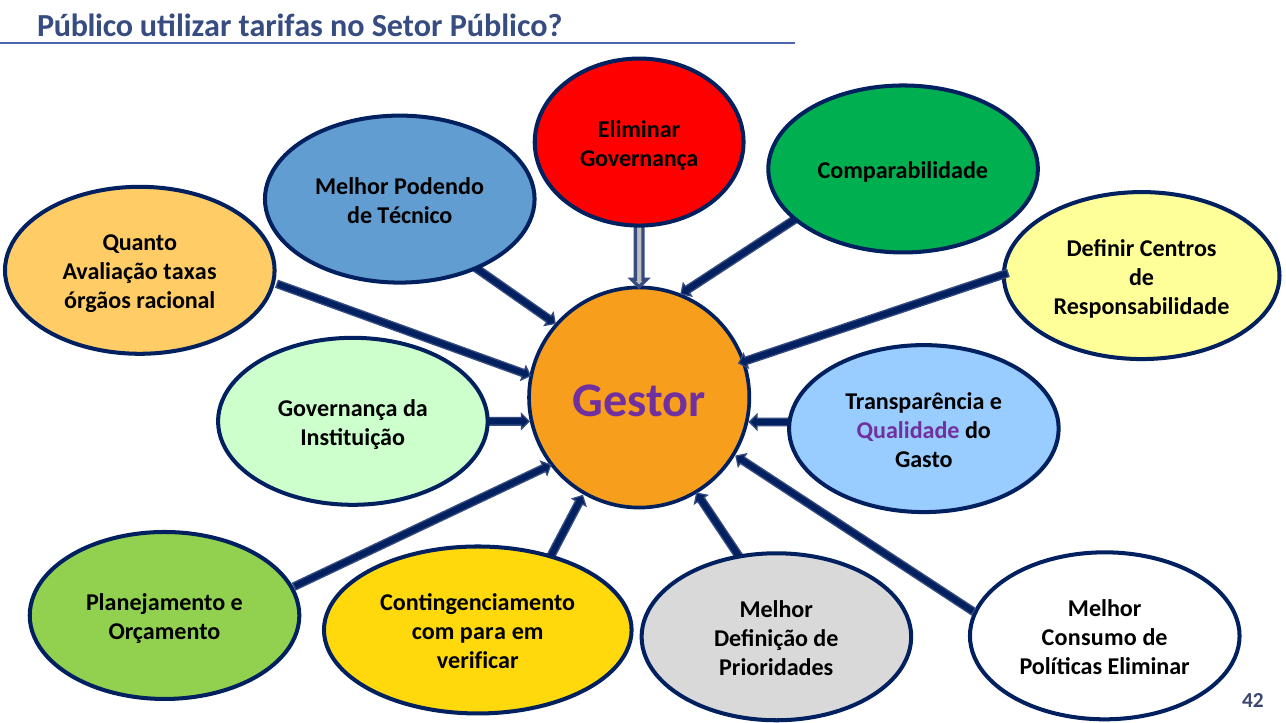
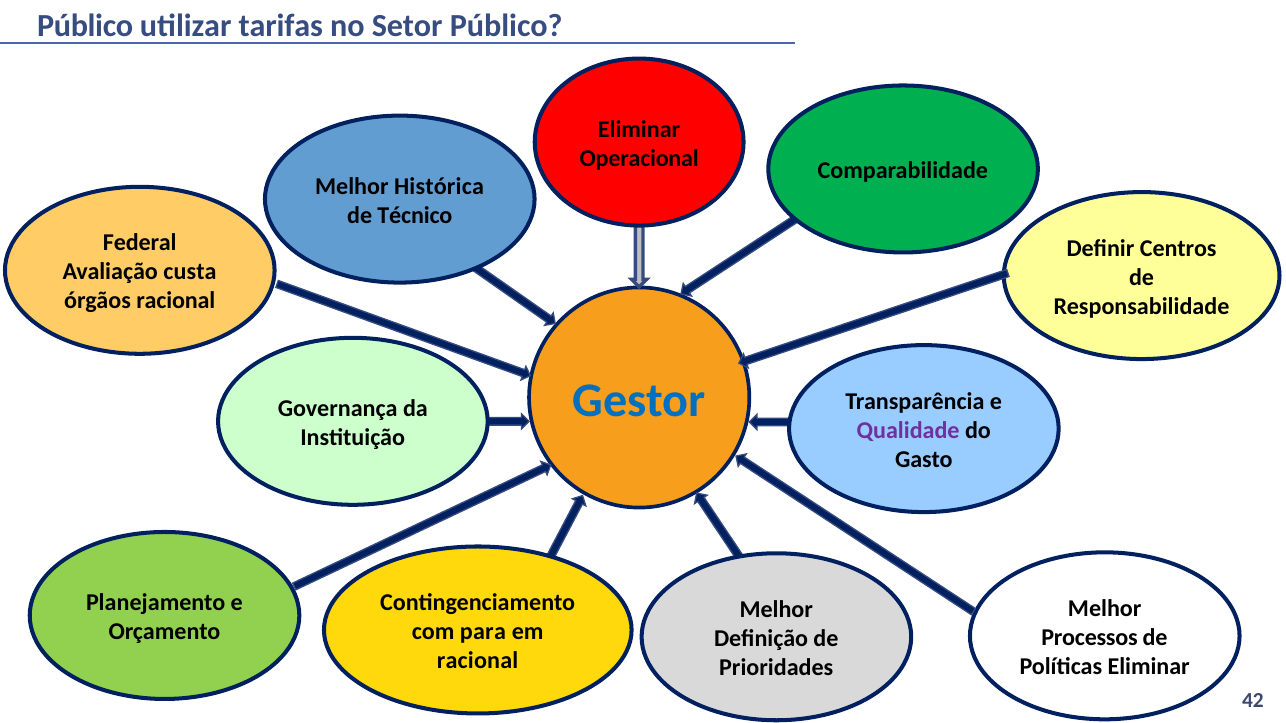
Governança at (639, 158): Governança -> Operacional
Podendo: Podendo -> Histórica
Quanto: Quanto -> Federal
taxas: taxas -> custa
Gestor colour: purple -> blue
Consumo: Consumo -> Processos
verificar at (478, 661): verificar -> racional
